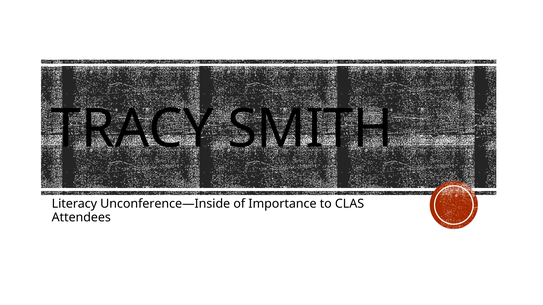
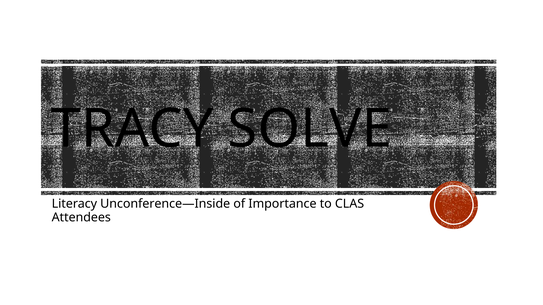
SMITH: SMITH -> SOLVE
